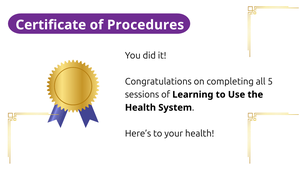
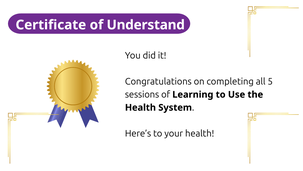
Procedures: Procedures -> Understand
